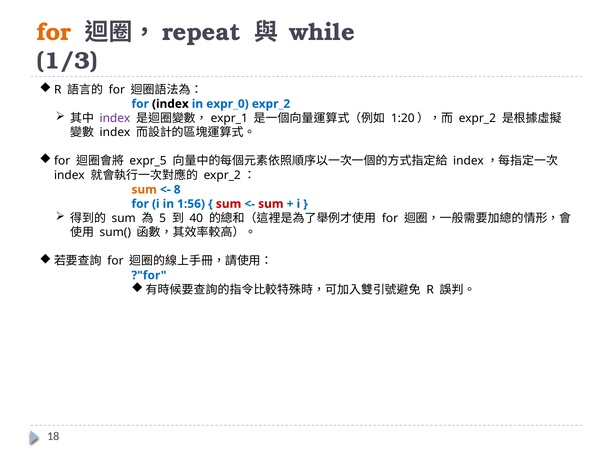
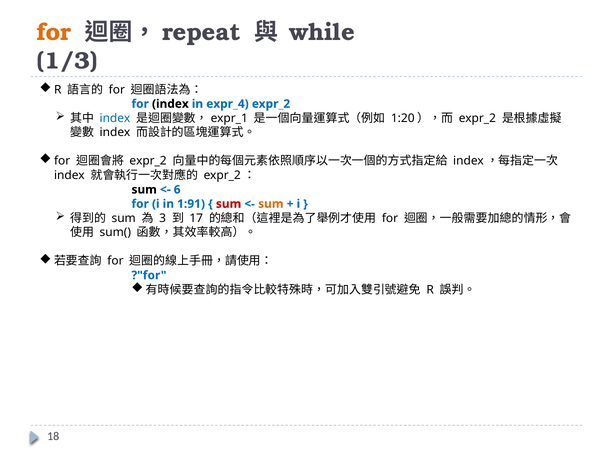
expr_0: expr_0 -> expr_4
index at (115, 118) colour: purple -> blue
expr_5 at (148, 161): expr_5 -> expr_2
sum at (144, 190) colour: orange -> black
8: 8 -> 6
1:56: 1:56 -> 1:91
sum at (271, 204) colour: red -> orange
5: 5 -> 3
40: 40 -> 17
